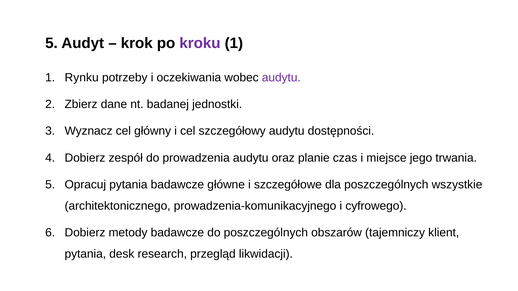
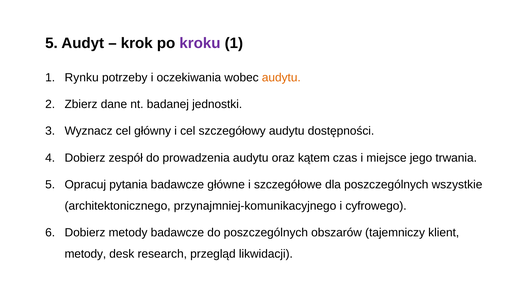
audytu at (281, 78) colour: purple -> orange
planie: planie -> kątem
prowadzenia-komunikacyjnego: prowadzenia-komunikacyjnego -> przynajmniej-komunikacyjnego
pytania at (85, 254): pytania -> metody
